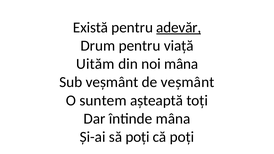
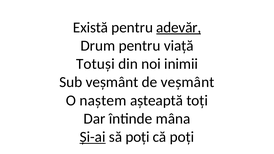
Uităm: Uităm -> Totuși
noi mâna: mâna -> inimii
suntem: suntem -> naștem
Și-ai underline: none -> present
